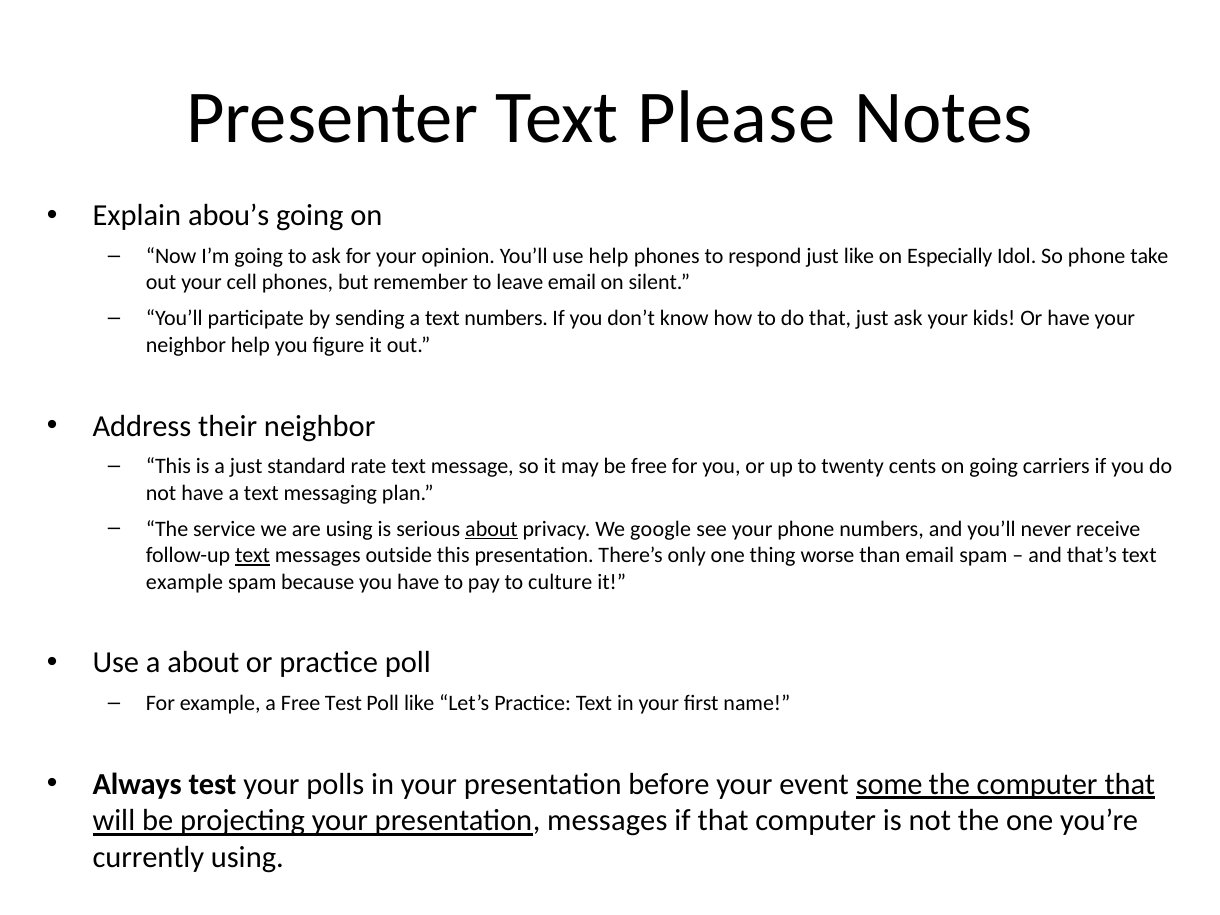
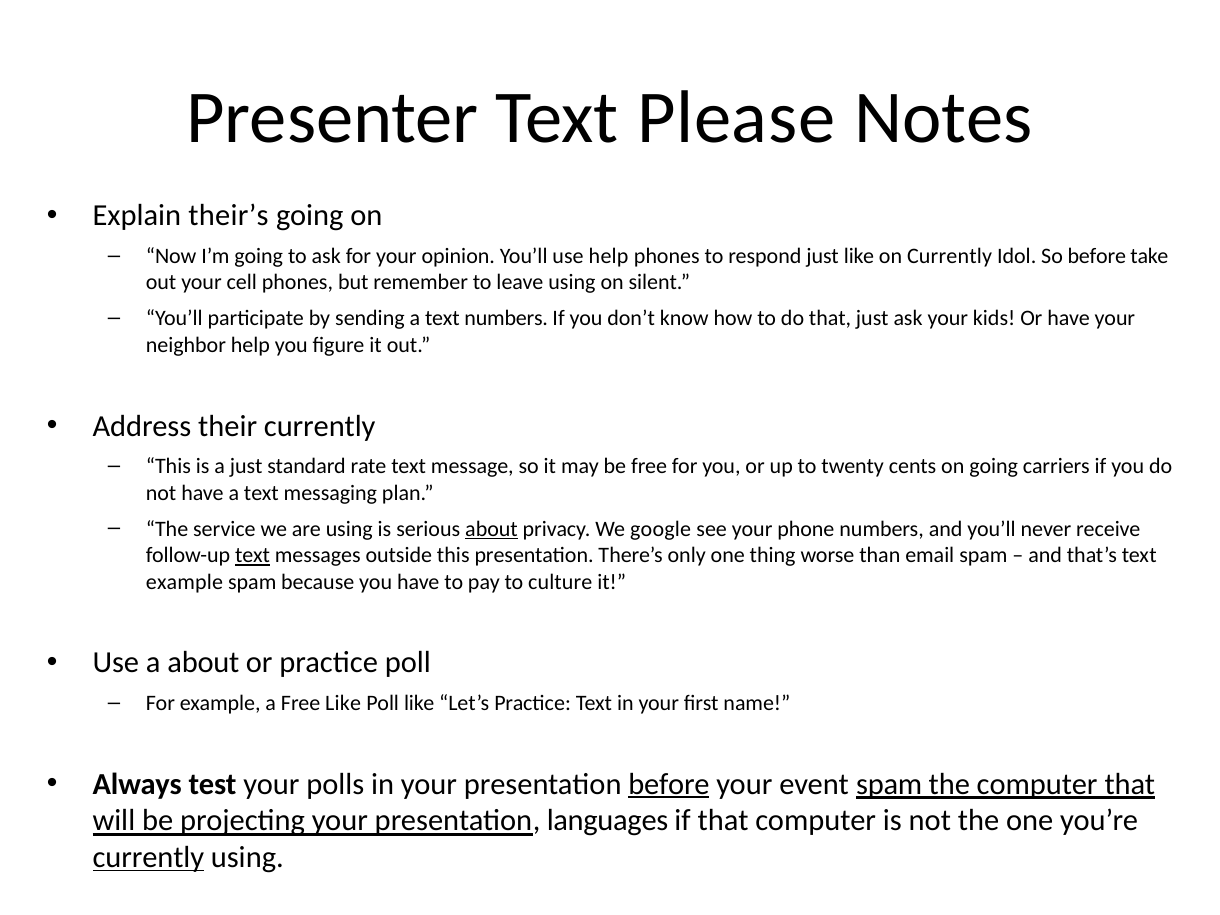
abou’s: abou’s -> their’s
on Especially: Especially -> Currently
So phone: phone -> before
leave email: email -> using
their neighbor: neighbor -> currently
Free Test: Test -> Like
before at (669, 784) underline: none -> present
event some: some -> spam
presentation messages: messages -> languages
currently at (148, 857) underline: none -> present
